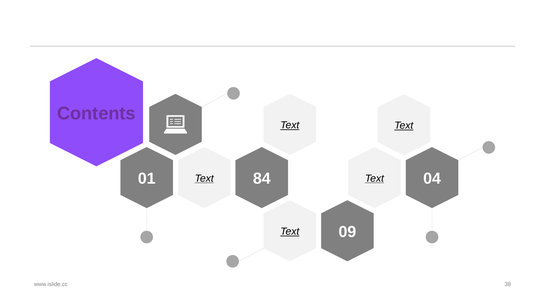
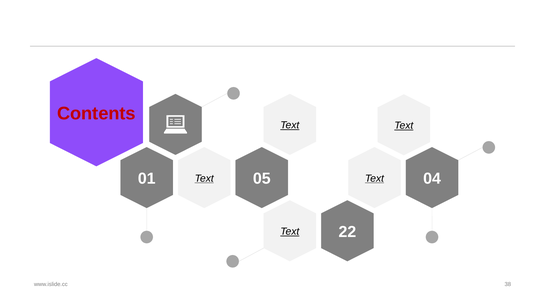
Contents colour: purple -> red
84: 84 -> 05
09: 09 -> 22
